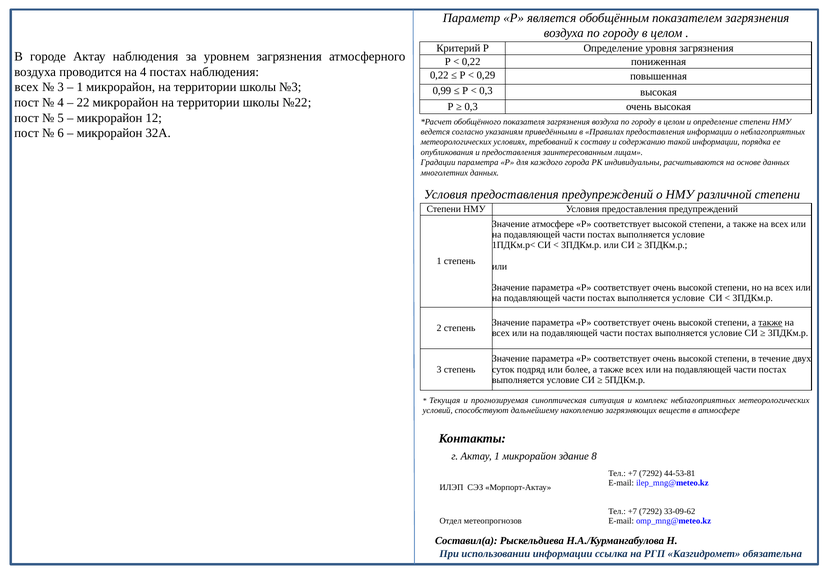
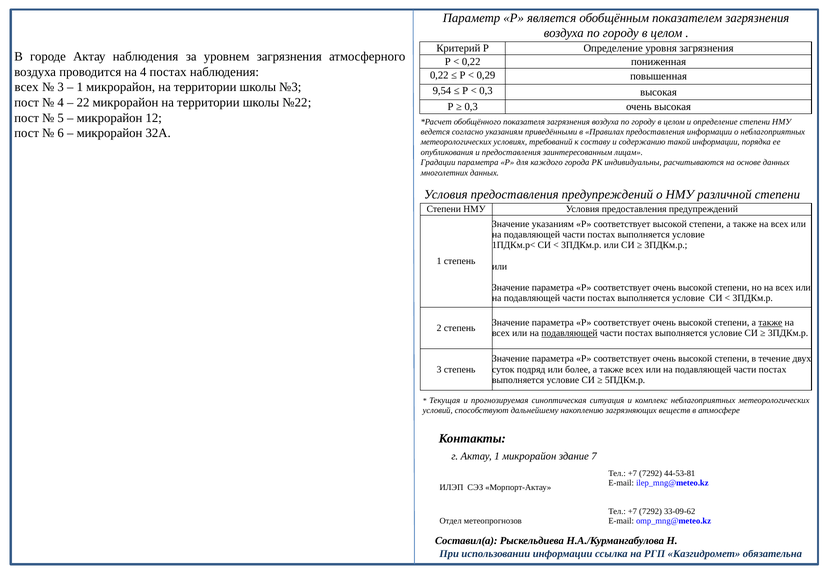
0,99: 0,99 -> 9,54
Значение атмосфере: атмосфере -> указаниям
подавляющей at (569, 333) underline: none -> present
8: 8 -> 7
